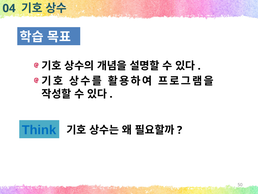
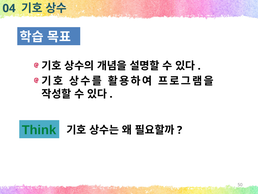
Think colour: blue -> green
